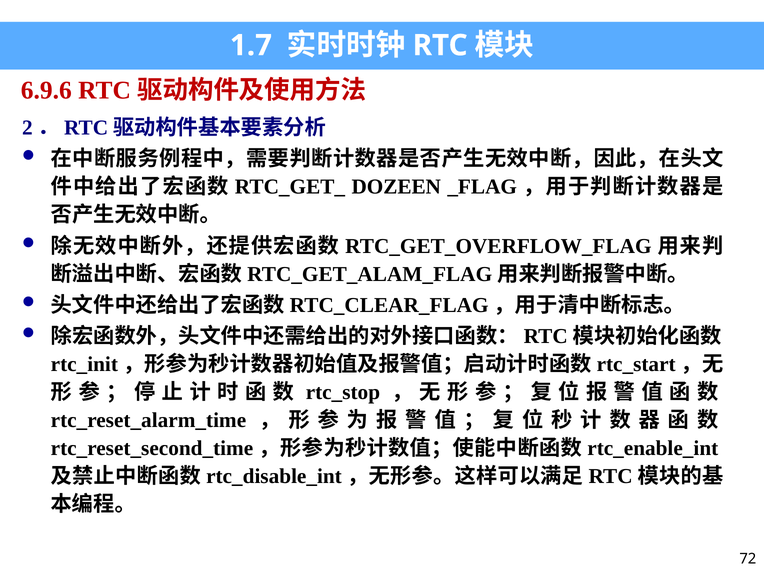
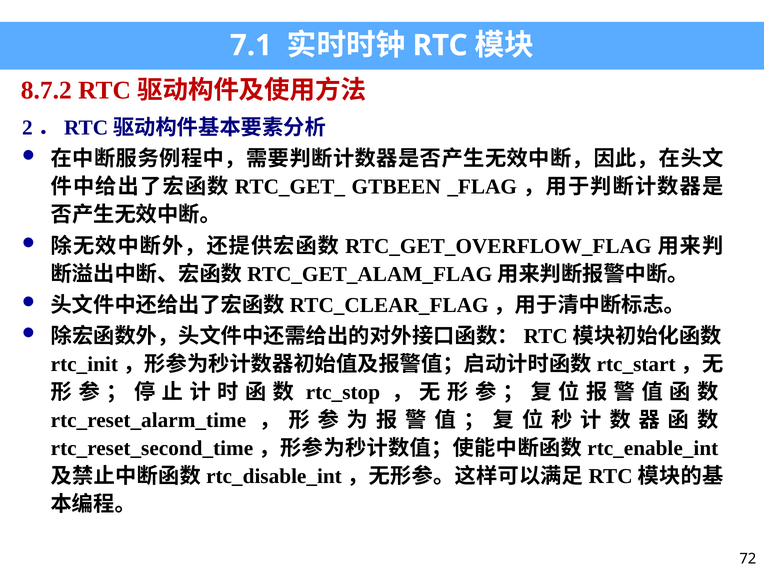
1.7: 1.7 -> 7.1
6.9.6: 6.9.6 -> 8.7.2
DOZEEN: DOZEEN -> GTBEEN
